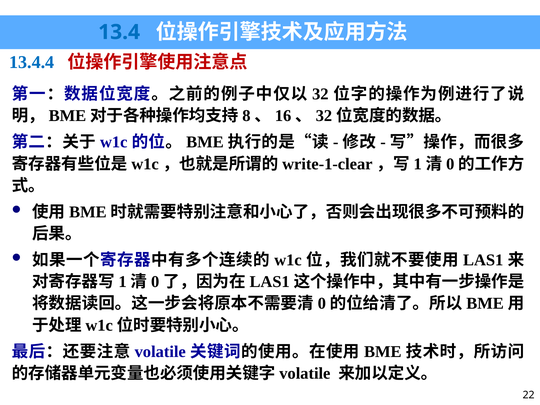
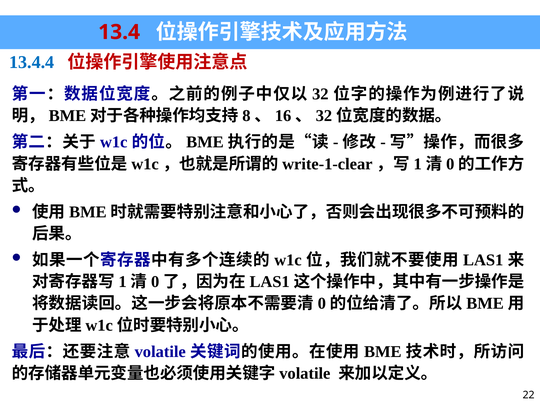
13.4 colour: blue -> red
